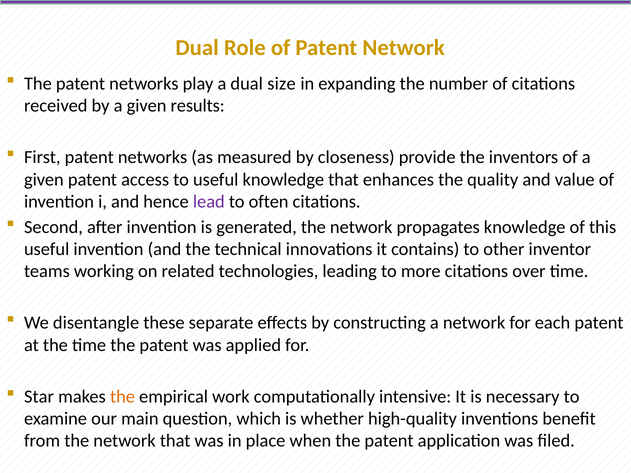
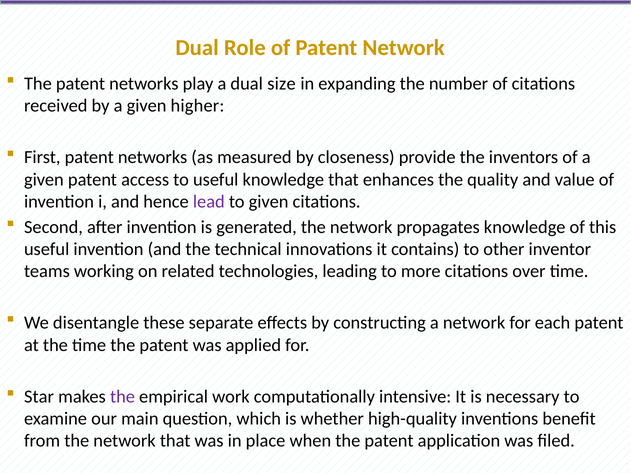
results: results -> higher
to often: often -> given
the at (122, 397) colour: orange -> purple
